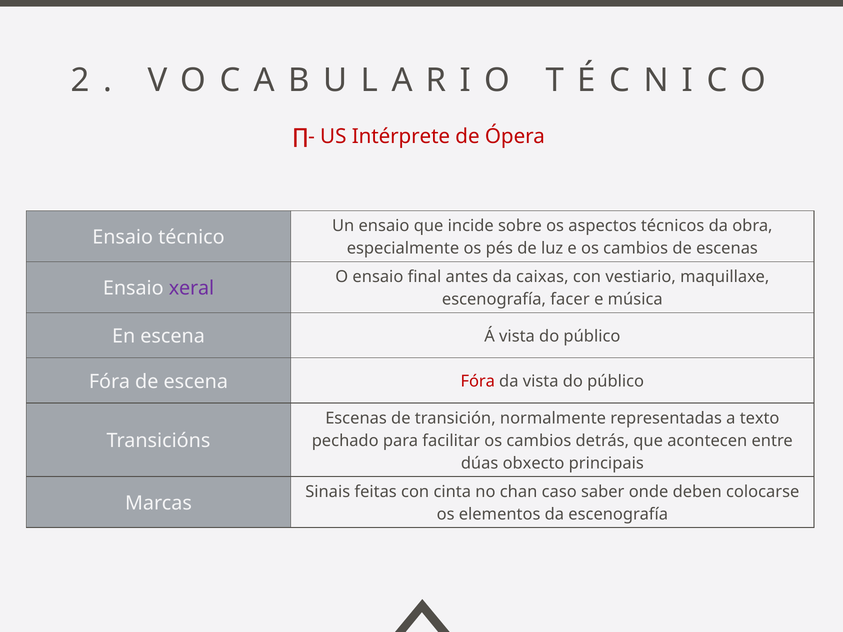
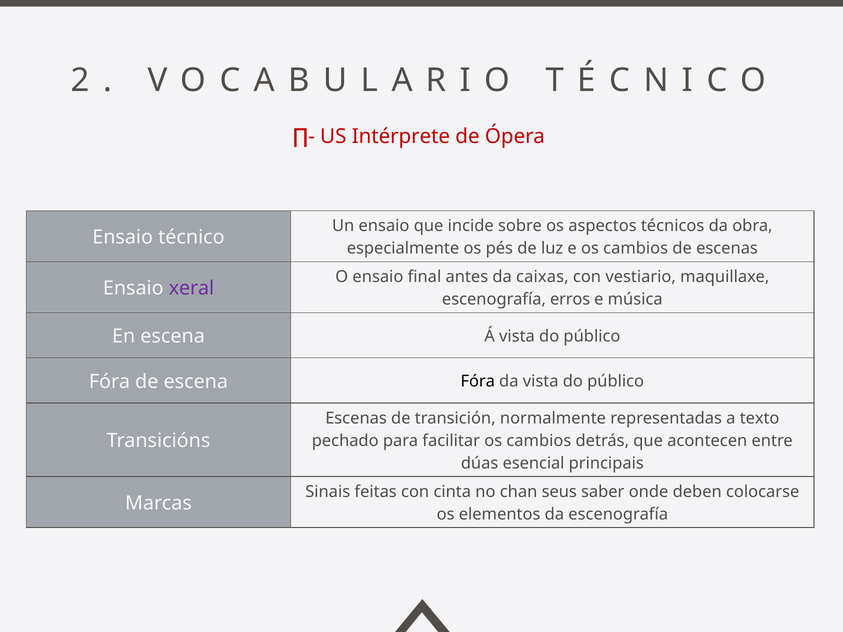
facer: facer -> erros
Fóra at (478, 382) colour: red -> black
obxecto: obxecto -> esencial
caso: caso -> seus
